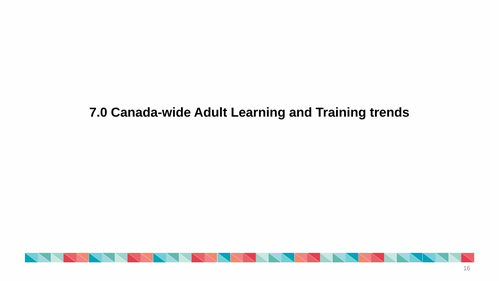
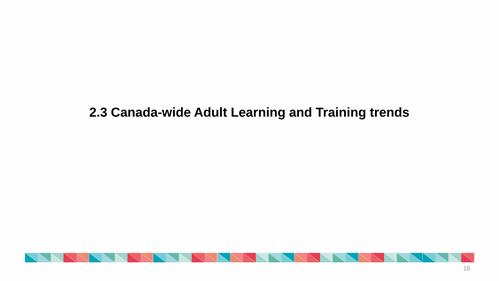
7.0: 7.0 -> 2.3
